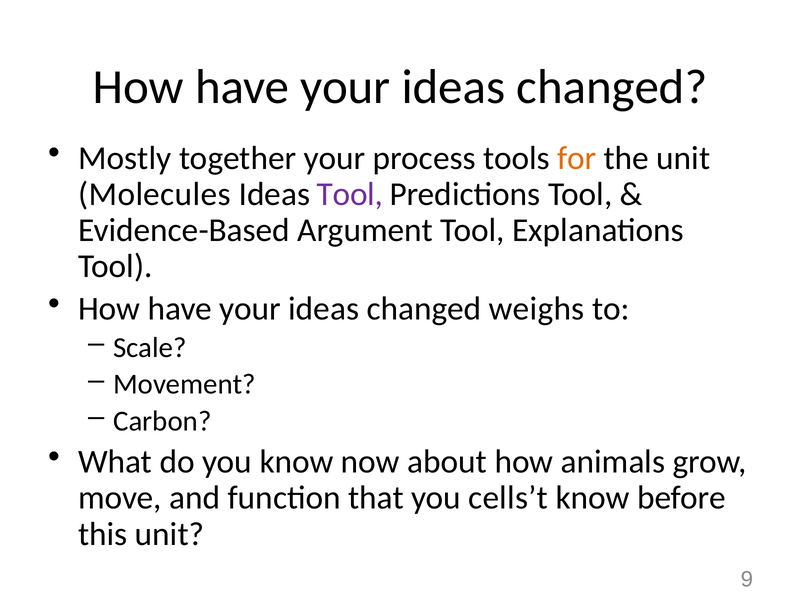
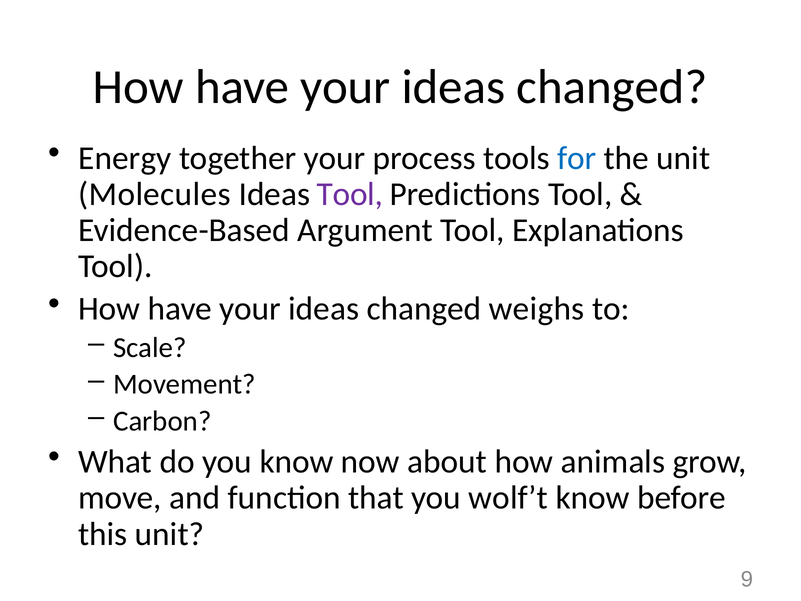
Mostly: Mostly -> Energy
for colour: orange -> blue
cells’t: cells’t -> wolf’t
